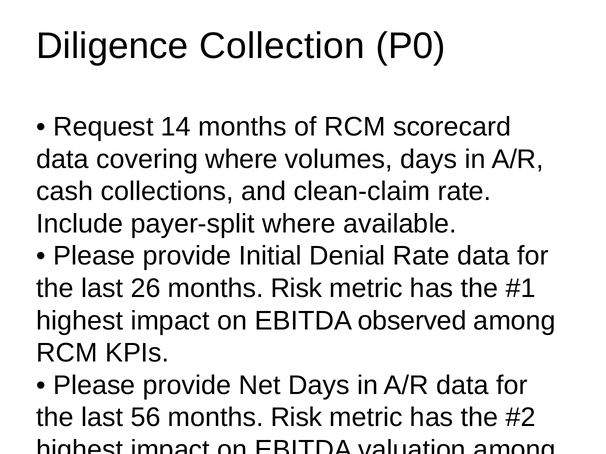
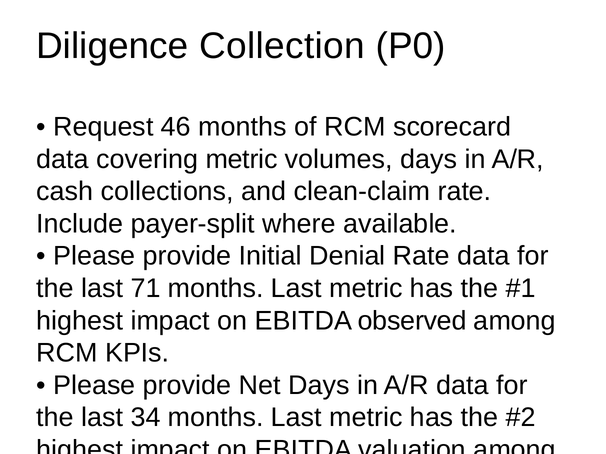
14: 14 -> 46
covering where: where -> metric
26: 26 -> 71
Risk at (296, 289): Risk -> Last
56: 56 -> 34
Risk at (296, 418): Risk -> Last
